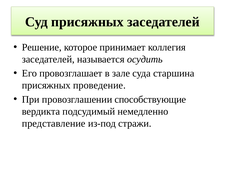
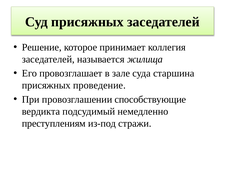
осудить: осудить -> жилища
представление: представление -> преступлениям
